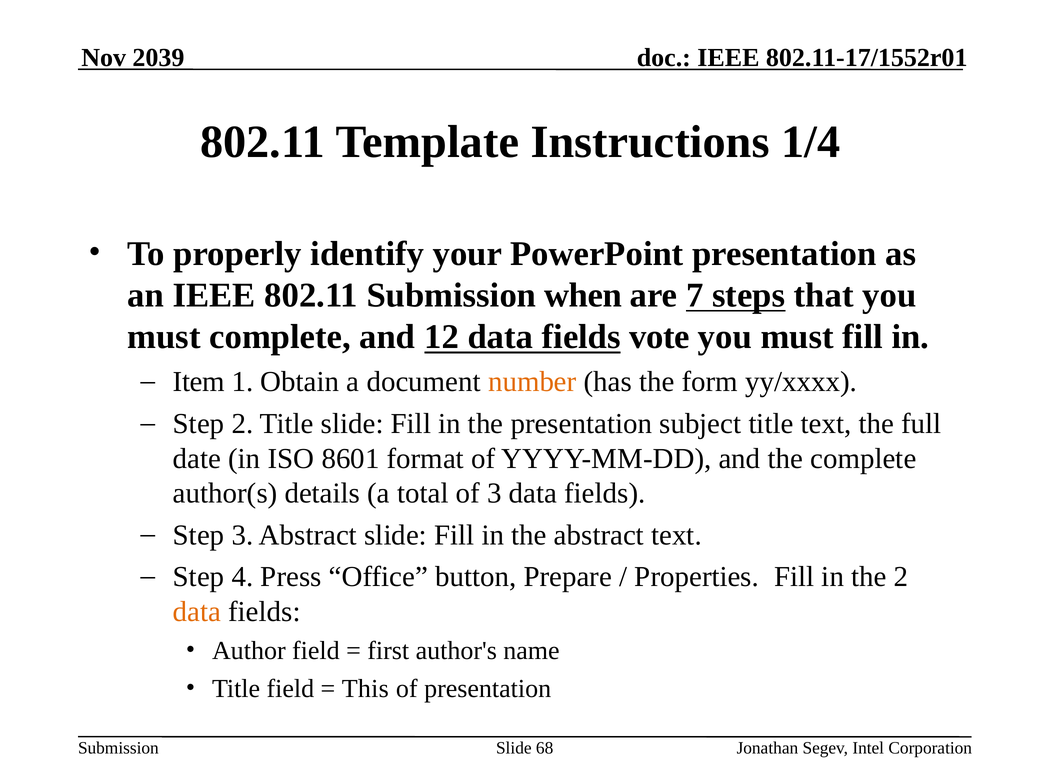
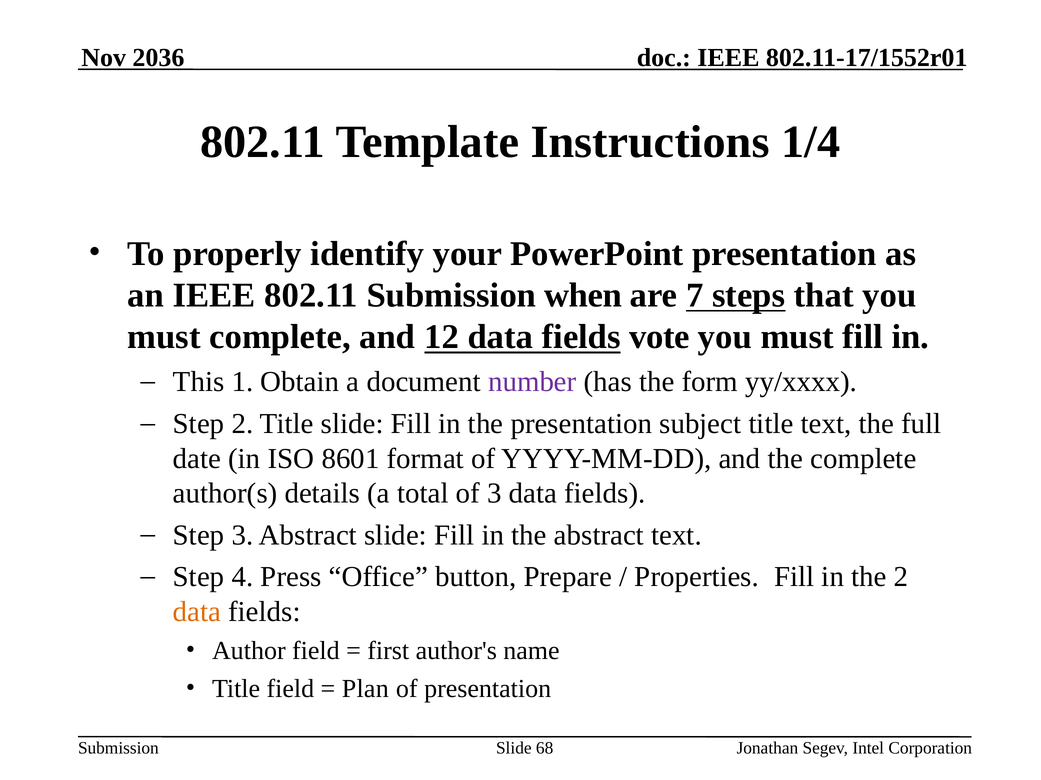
2039: 2039 -> 2036
Item: Item -> This
number colour: orange -> purple
This: This -> Plan
